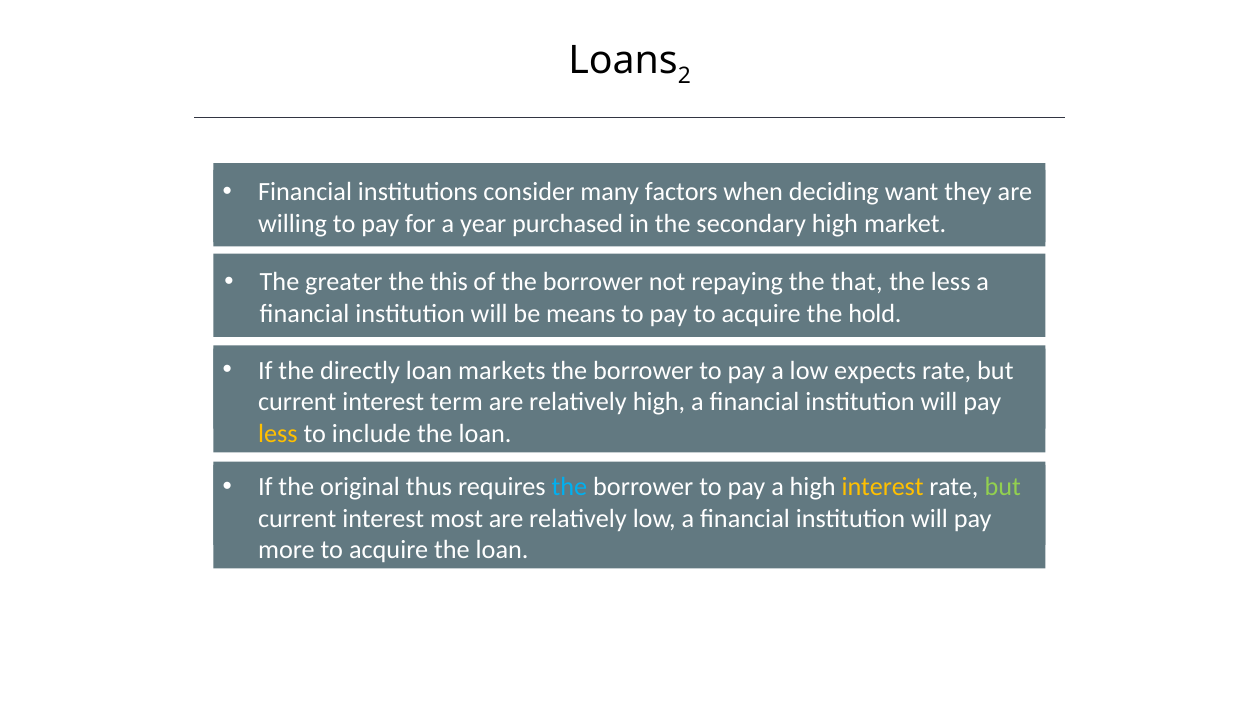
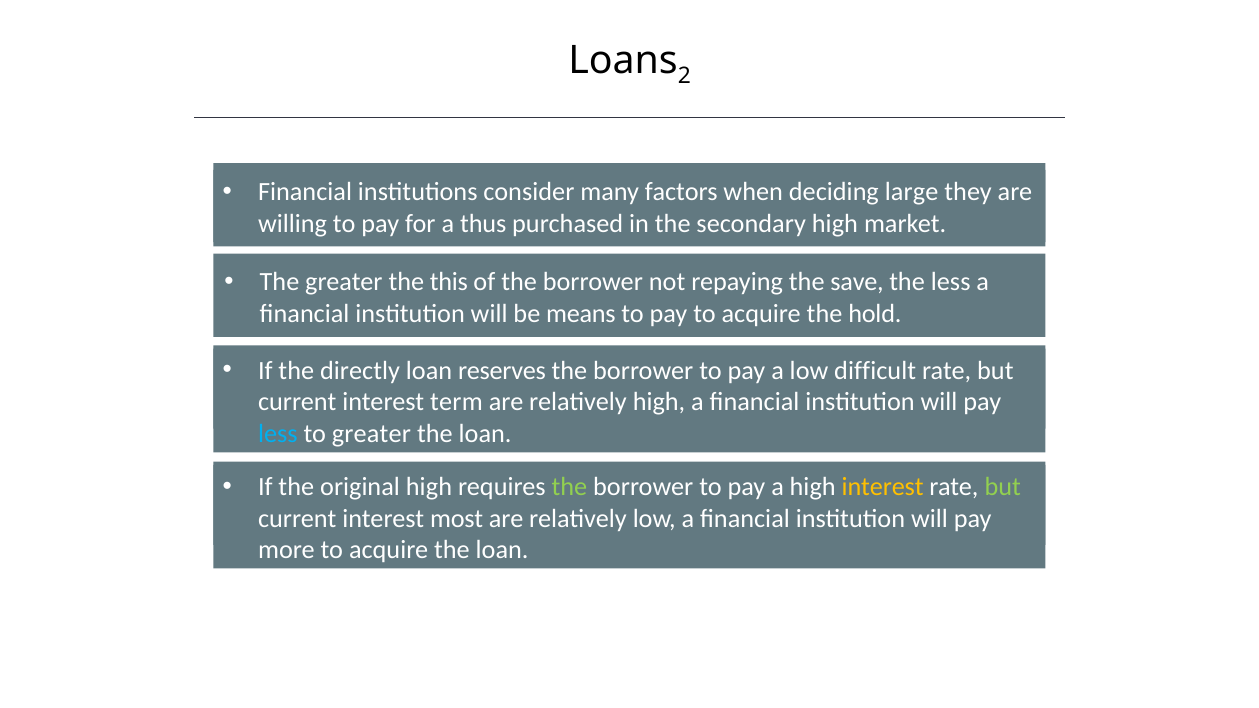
want: want -> large
year: year -> thus
that: that -> save
markets: markets -> reserves
expects: expects -> difficult
less at (278, 434) colour: yellow -> light blue
to include: include -> greater
original thus: thus -> high
the at (569, 487) colour: light blue -> light green
